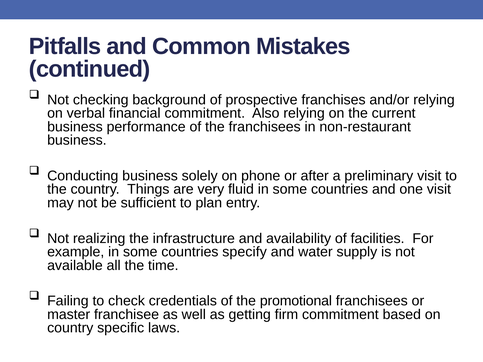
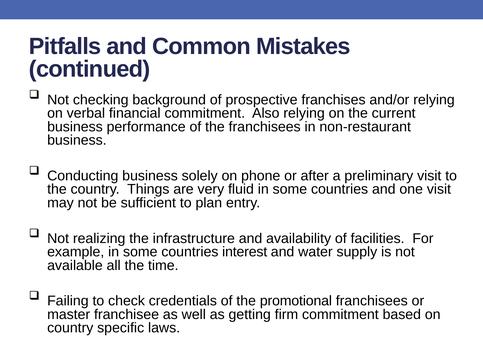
specify: specify -> interest
